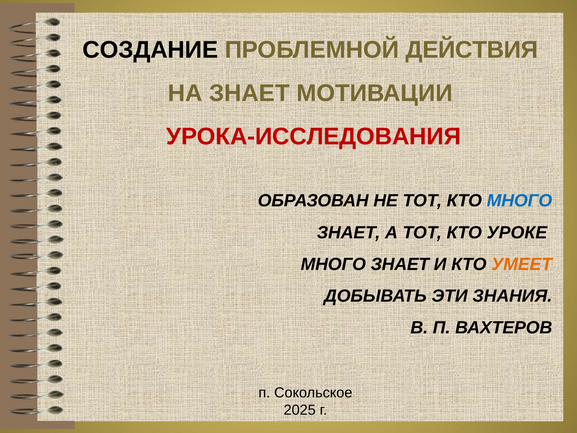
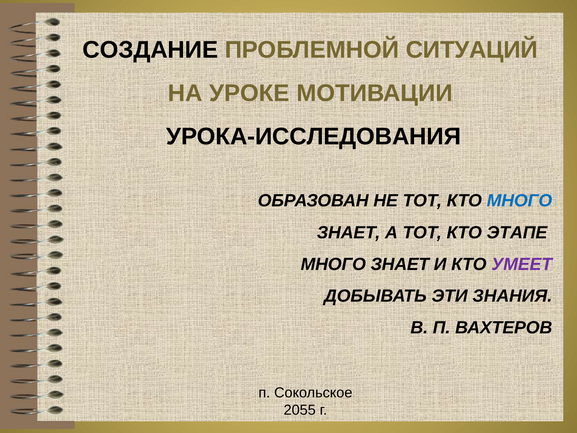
ДЕЙСТВИЯ: ДЕЙСТВИЯ -> СИТУАЦИЙ
НА ЗНАЕТ: ЗНАЕТ -> УРОКЕ
УРОКА-ИССЛЕДОВАНИЯ colour: red -> black
УРОКЕ: УРОКЕ -> ЭТАПЕ
УМЕЕТ colour: orange -> purple
2025: 2025 -> 2055
